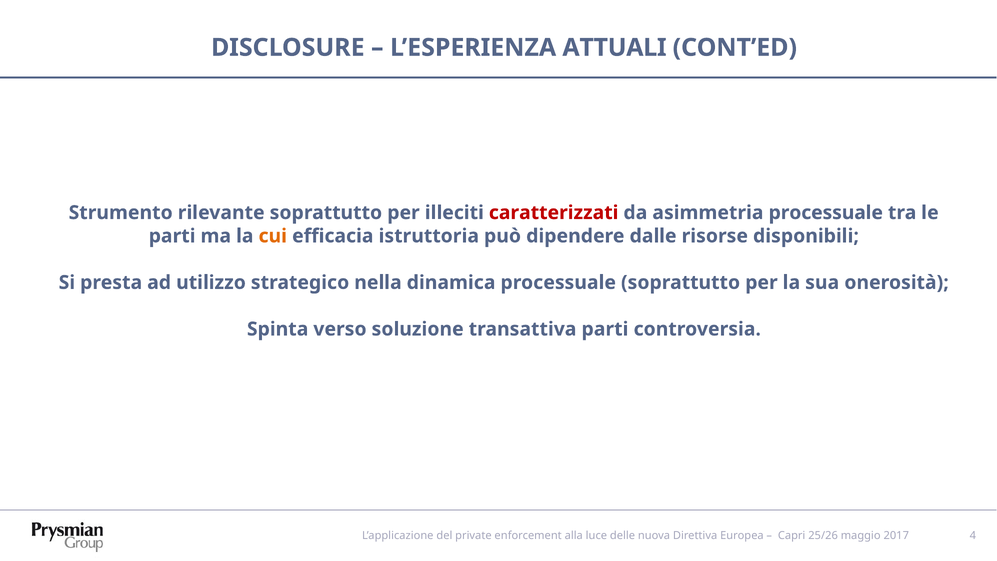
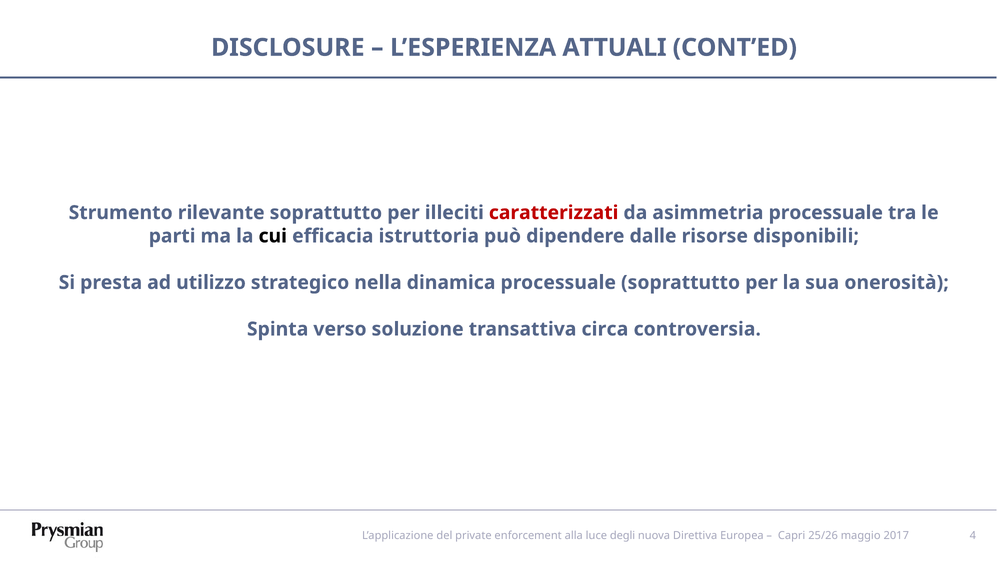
cui colour: orange -> black
transattiva parti: parti -> circa
delle: delle -> degli
